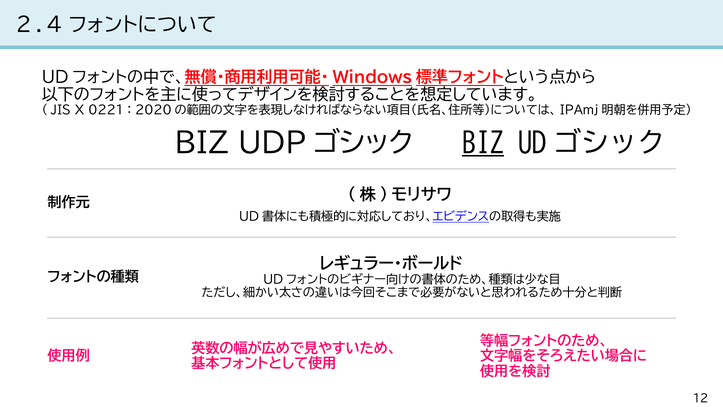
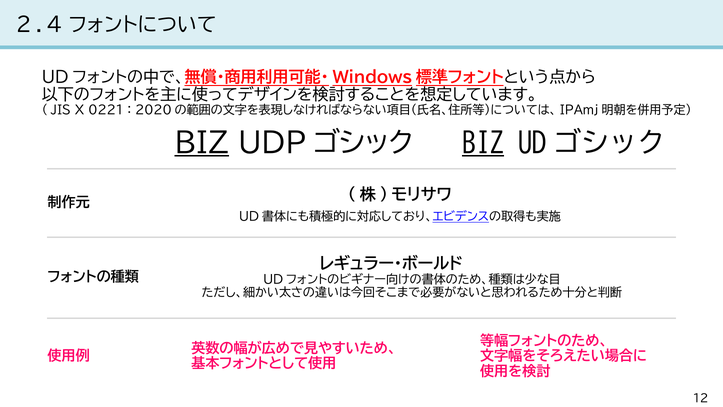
BIZ at (202, 144) underline: none -> present
